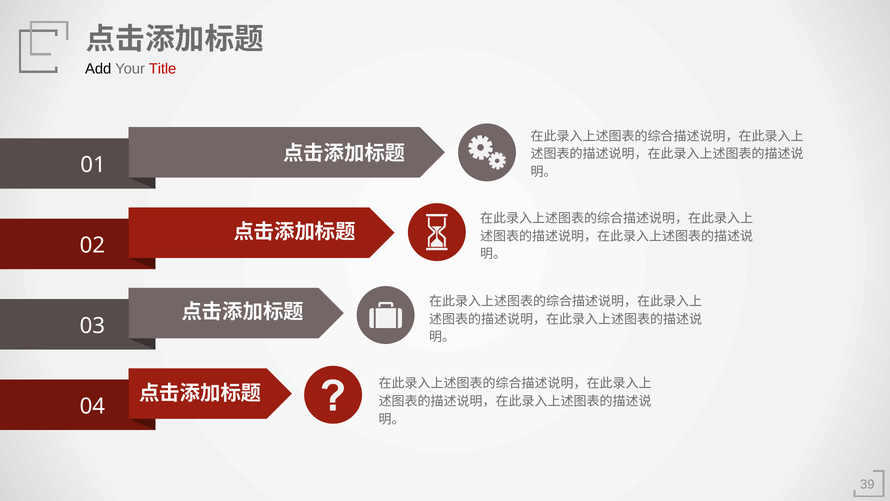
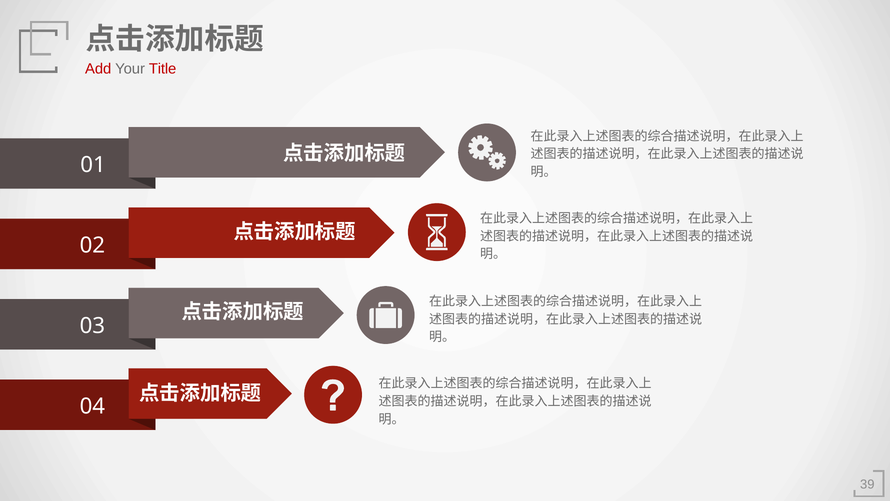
Add colour: black -> red
